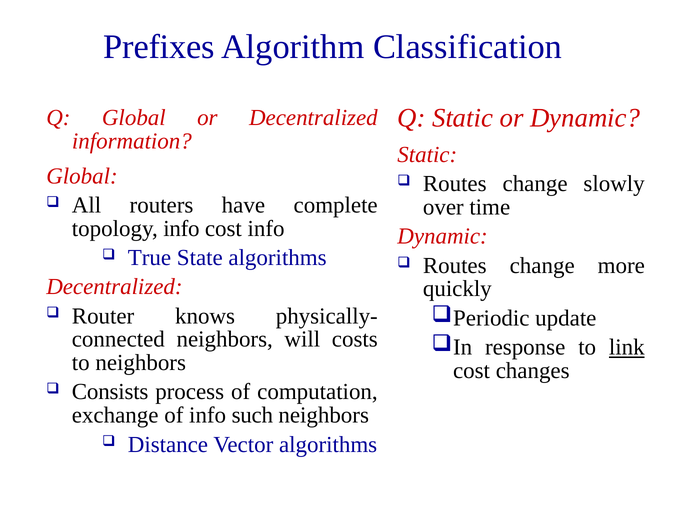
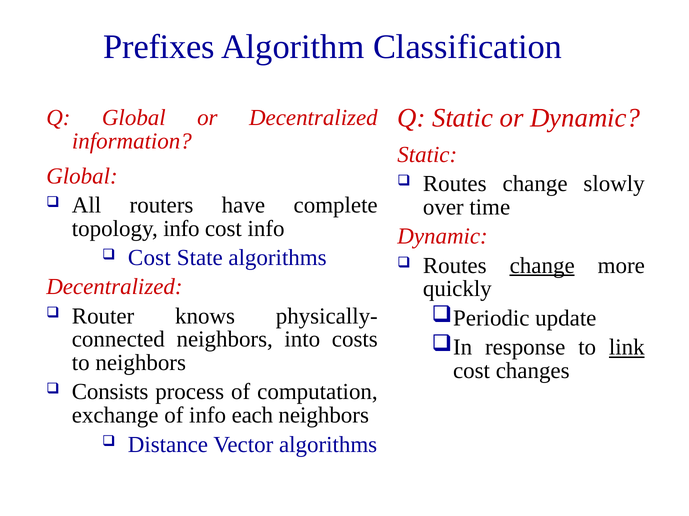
True at (149, 258): True -> Cost
change at (542, 266) underline: none -> present
will: will -> into
such: such -> each
